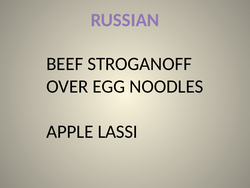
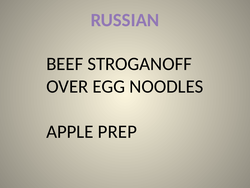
LASSI: LASSI -> PREP
